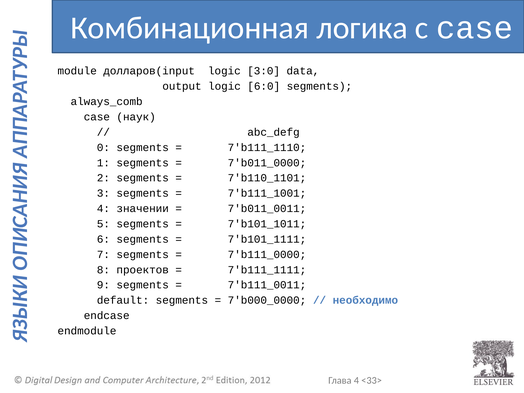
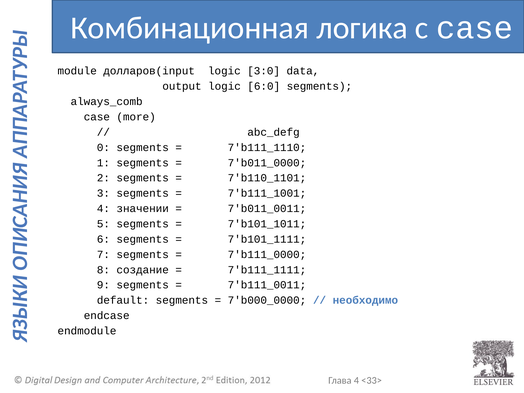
наук: наук -> more
проектов: проектов -> создание
